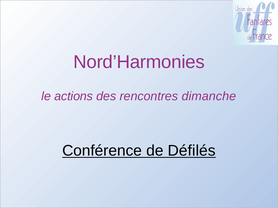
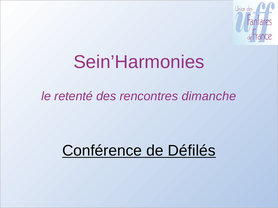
Nord’Harmonies: Nord’Harmonies -> Sein’Harmonies
actions: actions -> retenté
